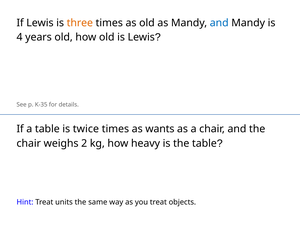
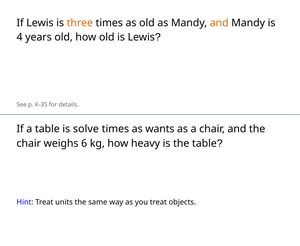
and at (219, 23) colour: blue -> orange
twice: twice -> solve
2: 2 -> 6
